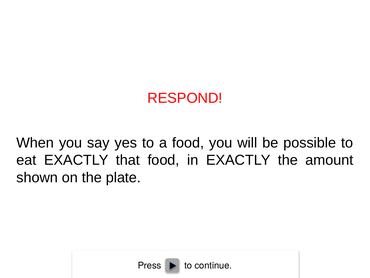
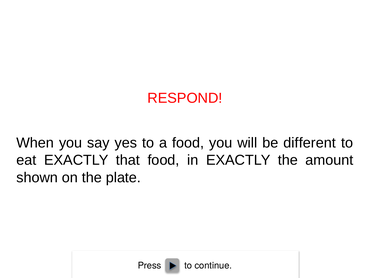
possible: possible -> different
